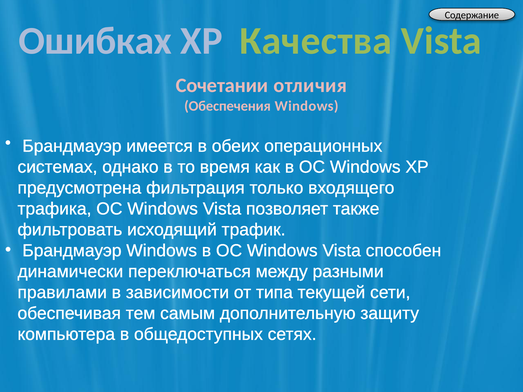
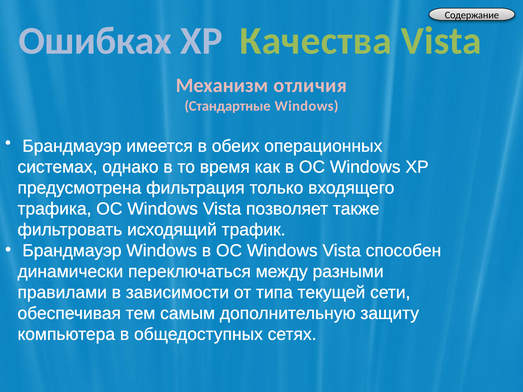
Сочетании: Сочетании -> Механизм
Обеспечения: Обеспечения -> Стандартные
